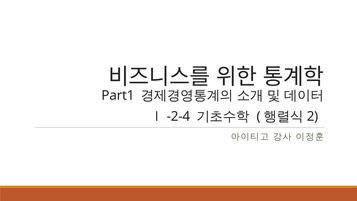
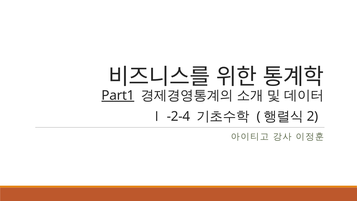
Part1 underline: none -> present
